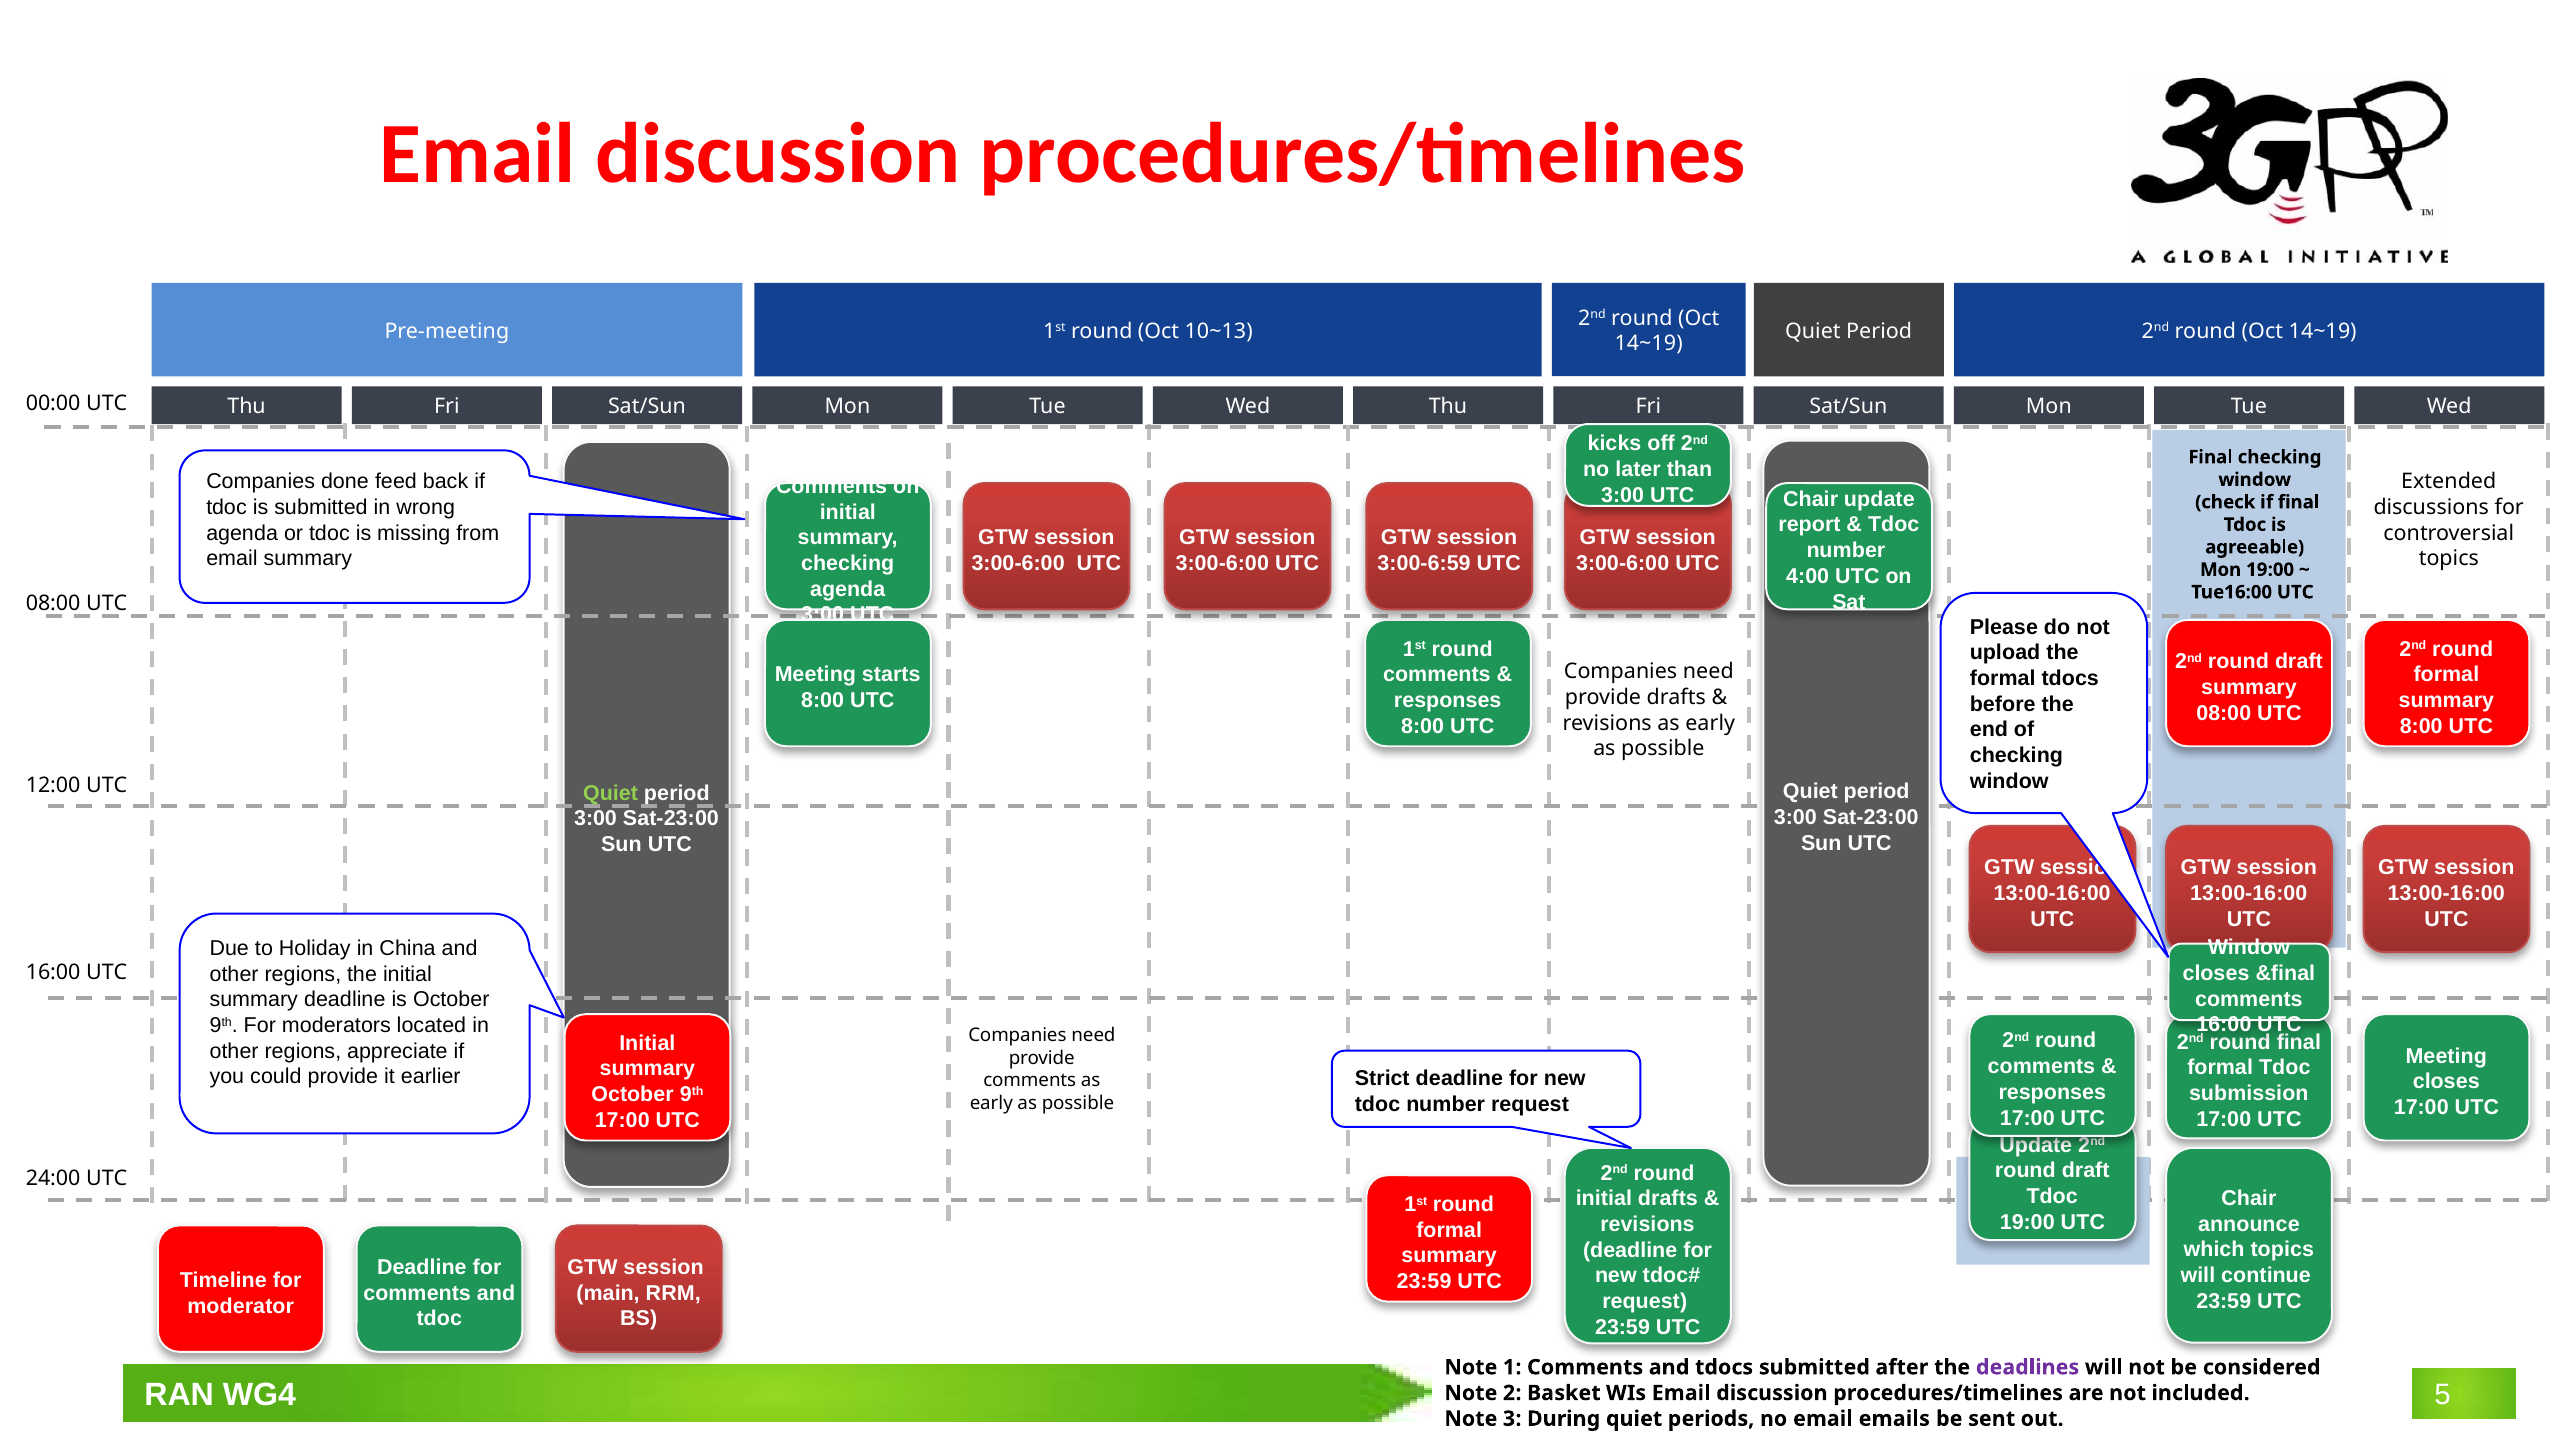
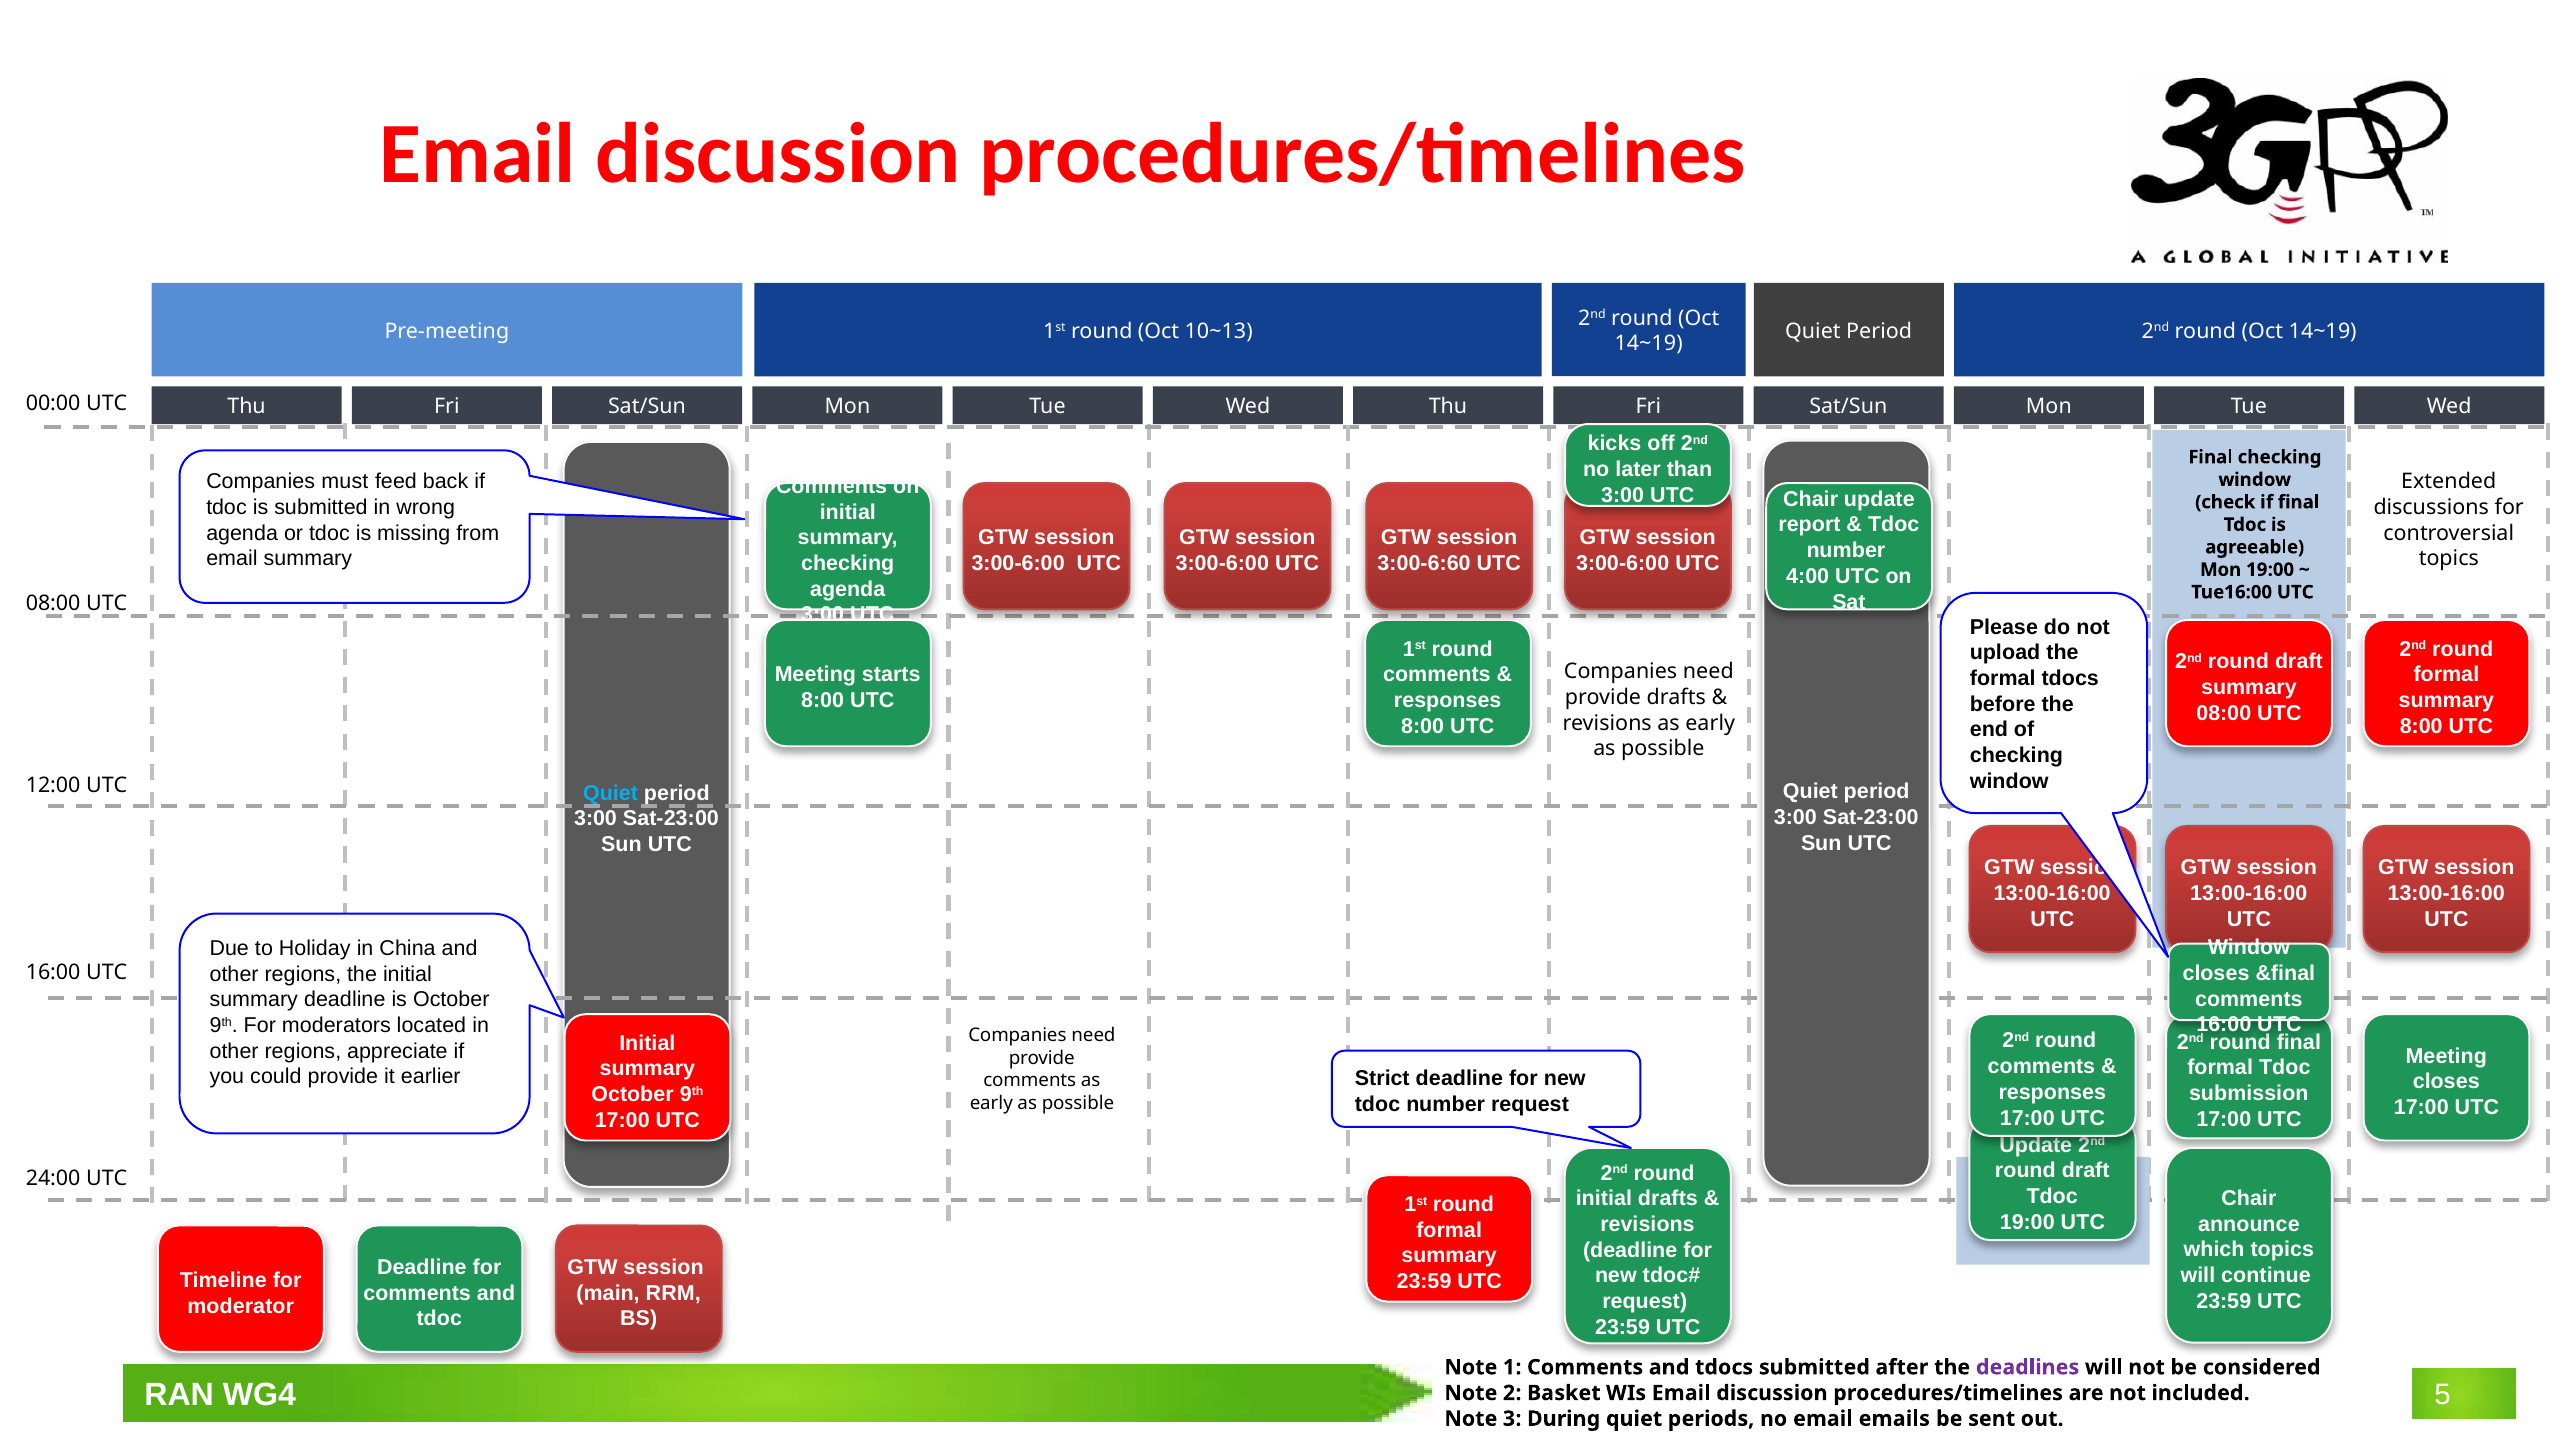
done: done -> must
3:00-6:59: 3:00-6:59 -> 3:00-6:60
Quiet at (611, 793) colour: light green -> light blue
